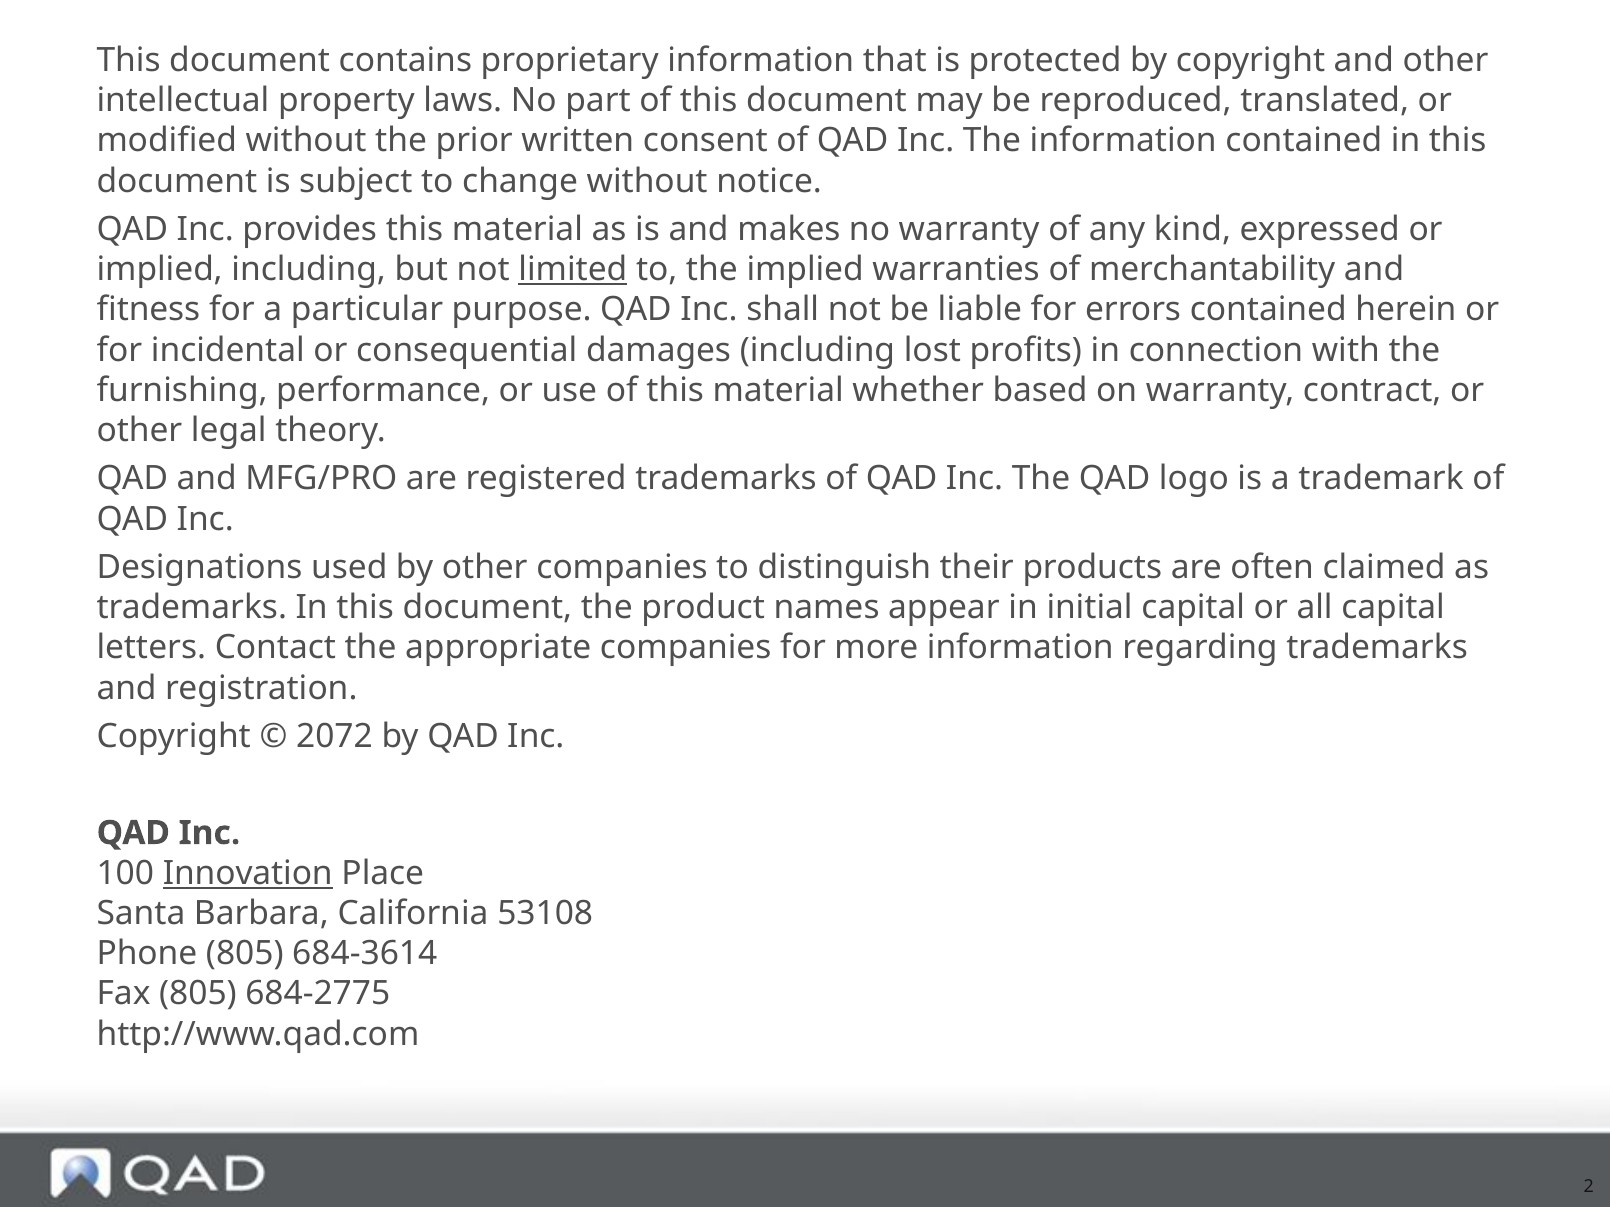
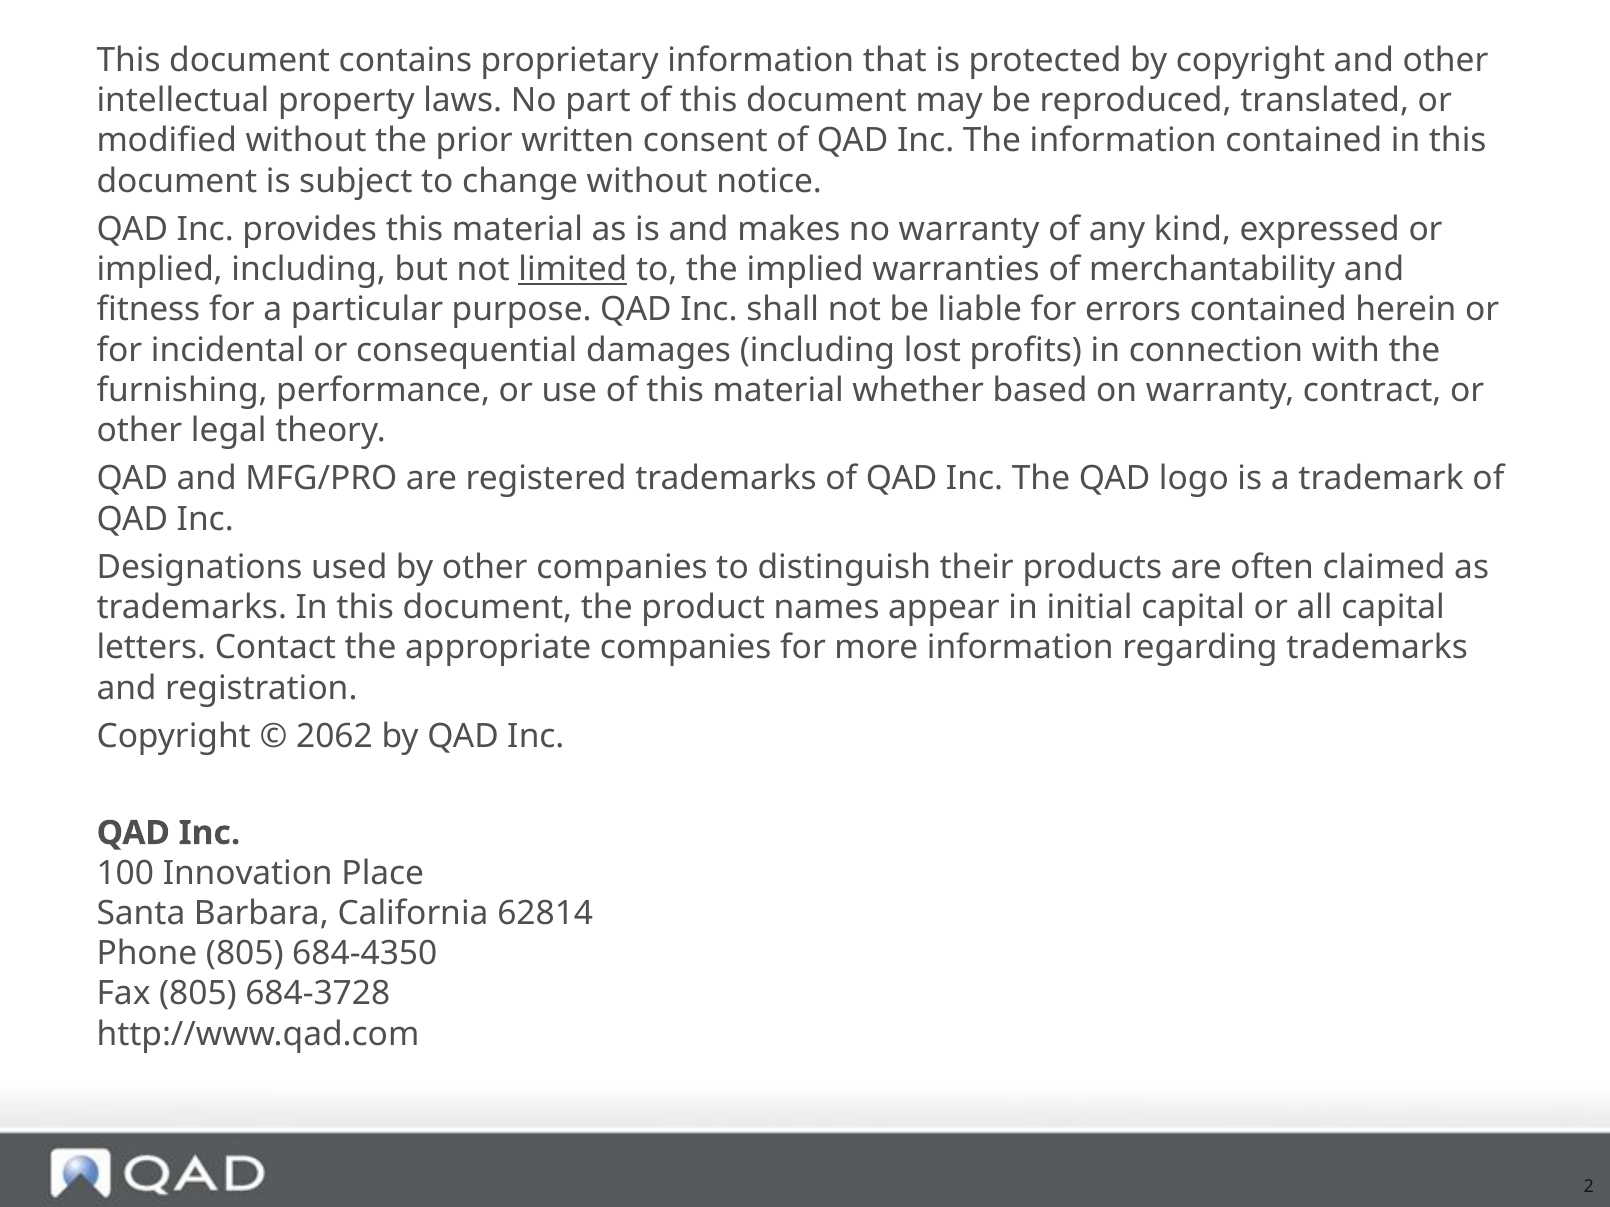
2072: 2072 -> 2062
Innovation underline: present -> none
53108: 53108 -> 62814
684-3614: 684-3614 -> 684-4350
684-2775: 684-2775 -> 684-3728
